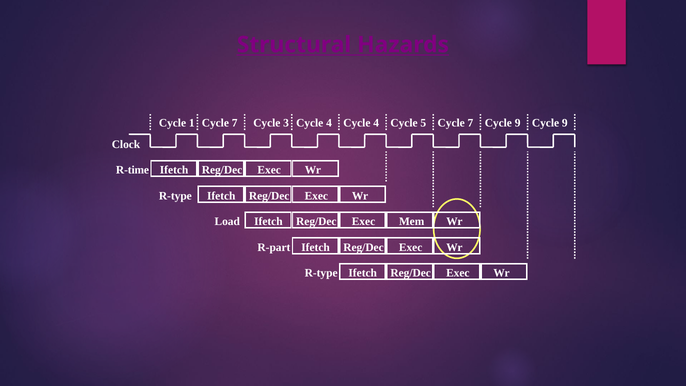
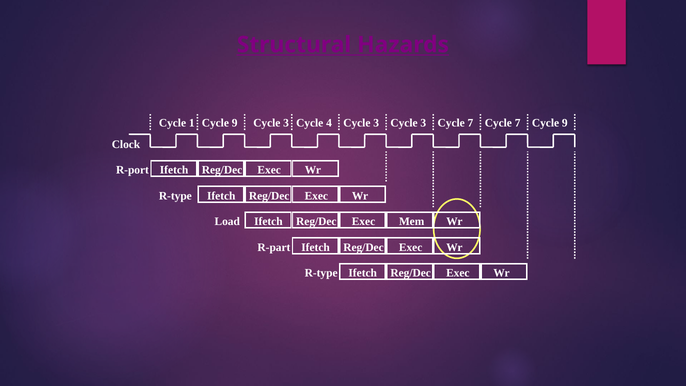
1 Cycle 7: 7 -> 9
4 Cycle 4: 4 -> 3
5 at (423, 123): 5 -> 3
7 Cycle 9: 9 -> 7
R-time: R-time -> R-port
